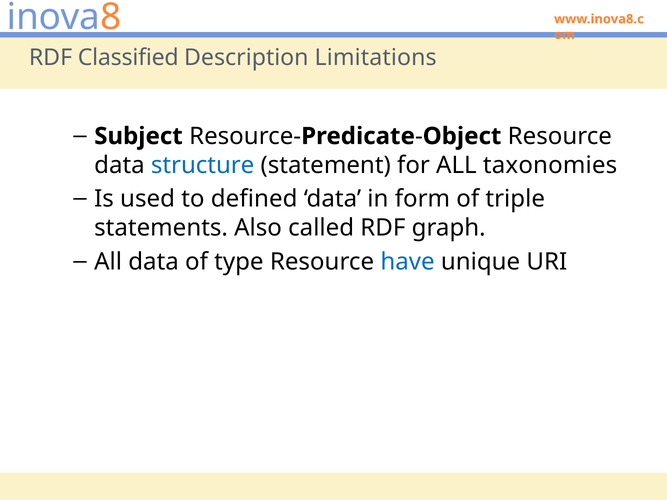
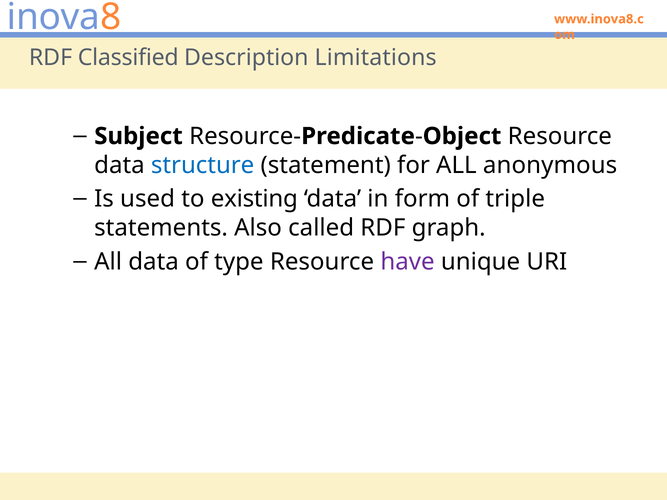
taxonomies: taxonomies -> anonymous
defined: defined -> existing
have colour: blue -> purple
